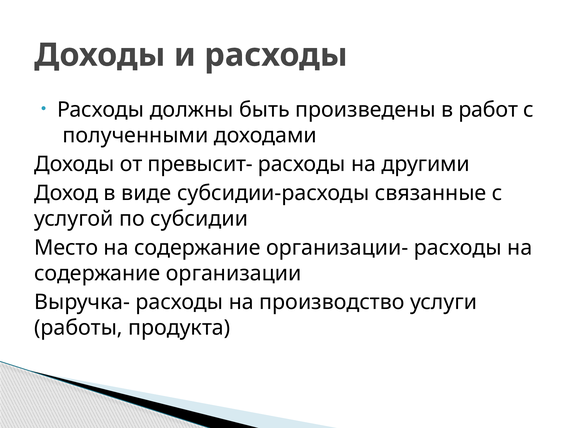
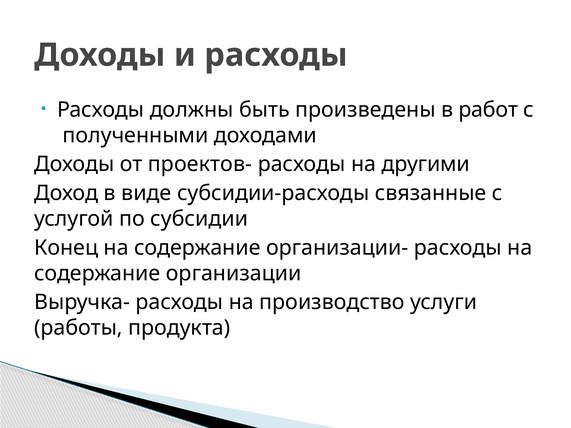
превысит-: превысит- -> проектов-
Место: Место -> Конец
